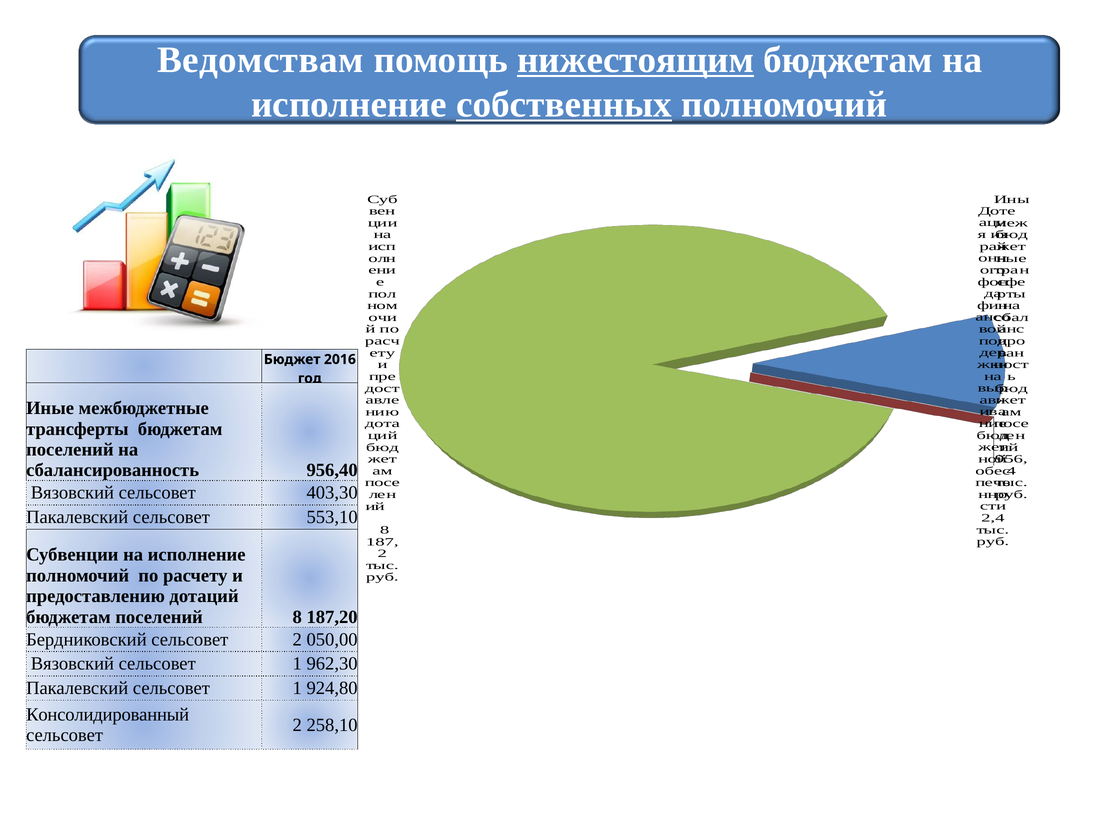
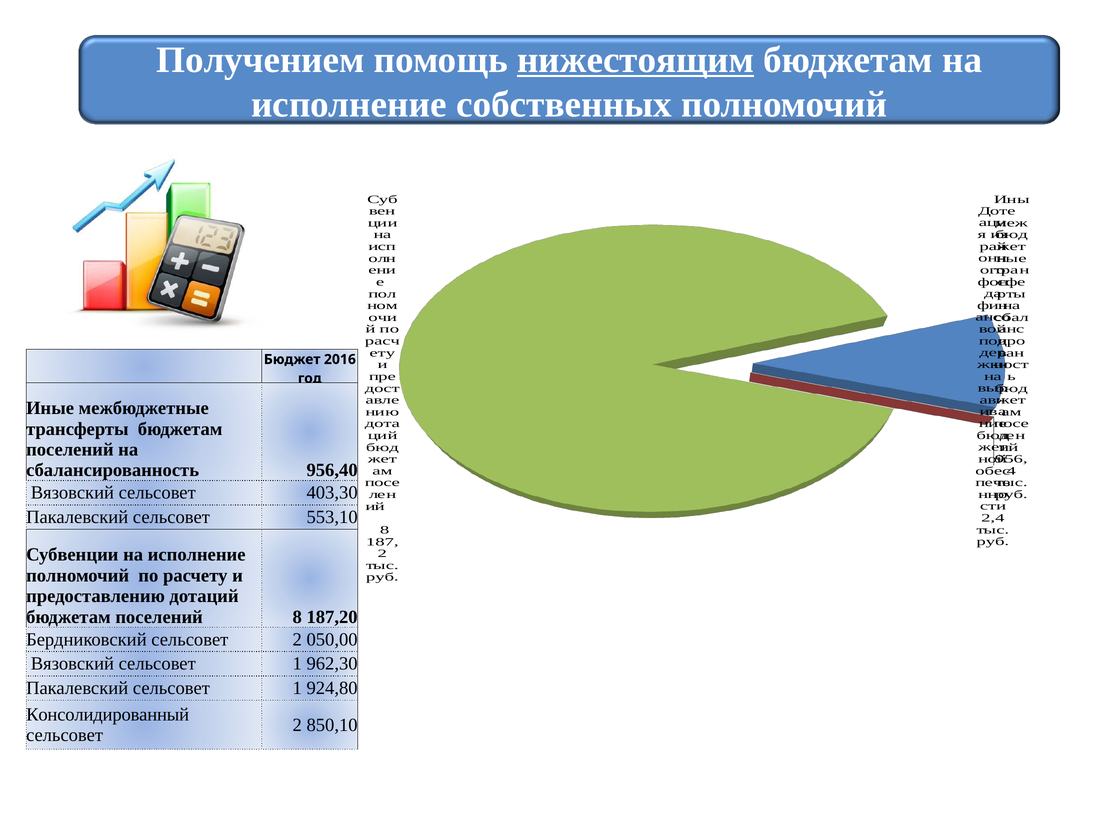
Ведомствам: Ведомствам -> Получением
собственных underline: present -> none
258,10: 258,10 -> 850,10
